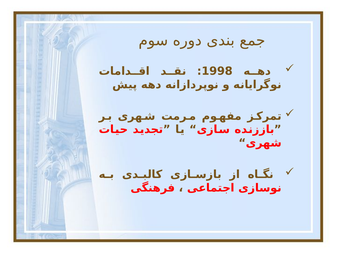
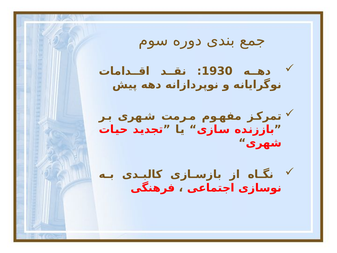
1998: 1998 -> 1930
